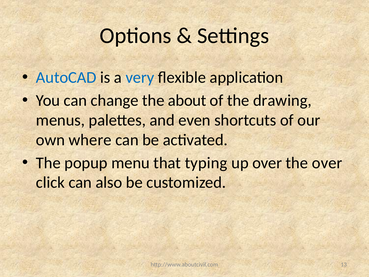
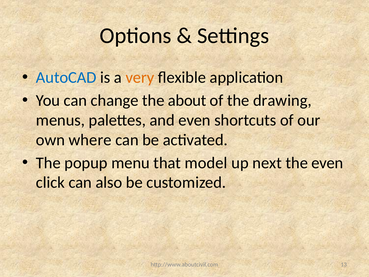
very colour: blue -> orange
typing: typing -> model
up over: over -> next
the over: over -> even
